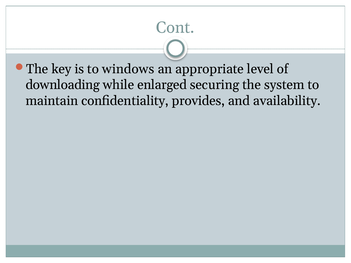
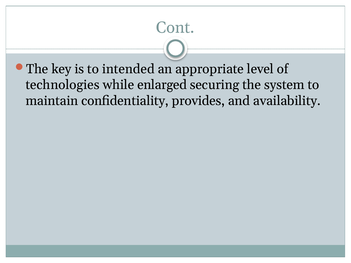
windows: windows -> intended
downloading: downloading -> technologies
